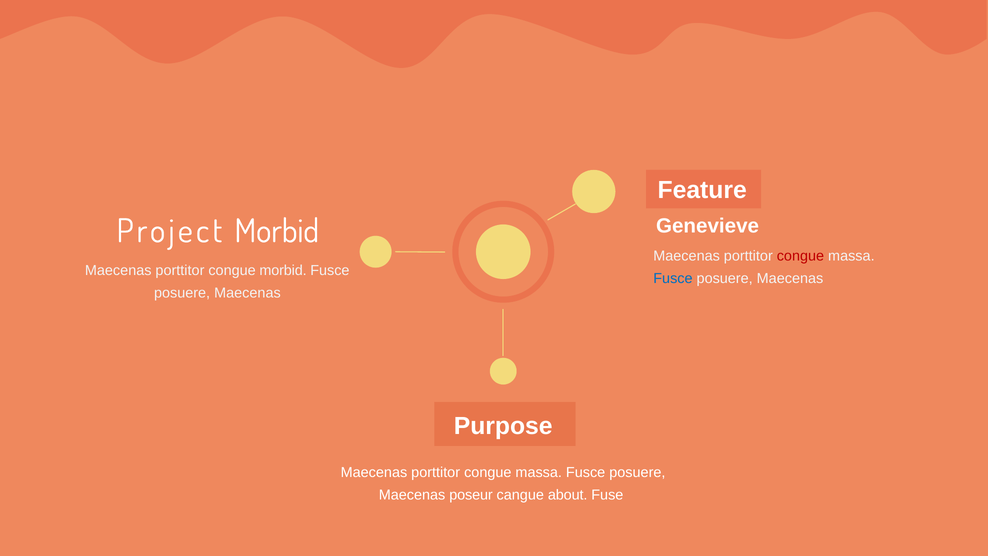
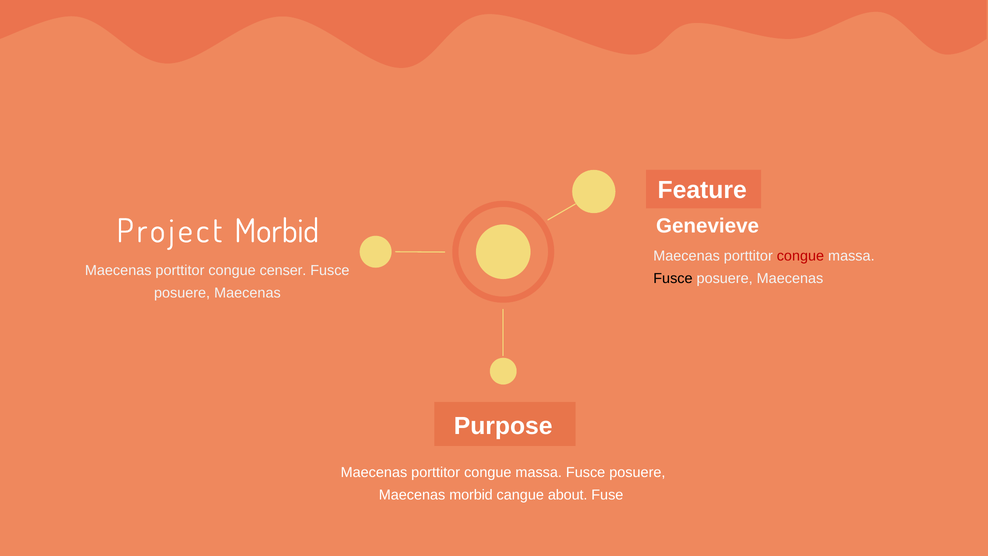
congue morbid: morbid -> censer
Fusce at (673, 278) colour: blue -> black
Maecenas poseur: poseur -> morbid
